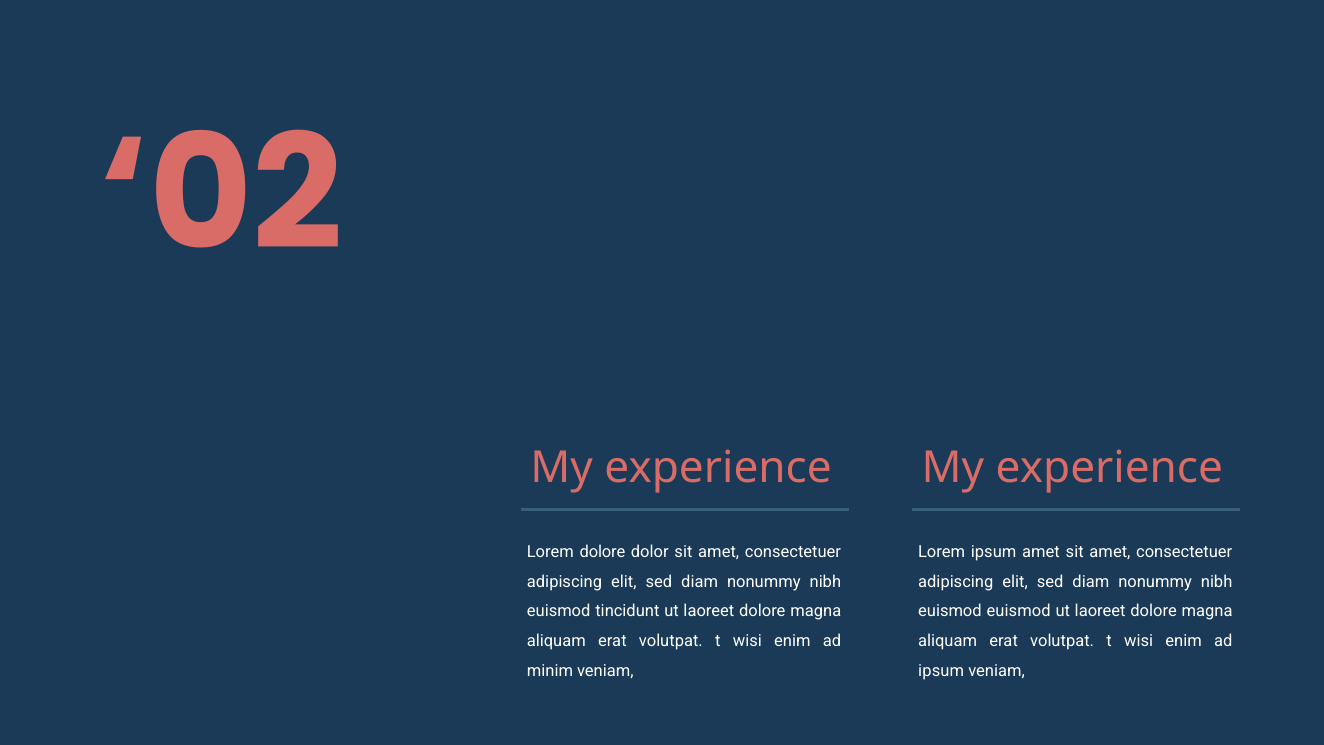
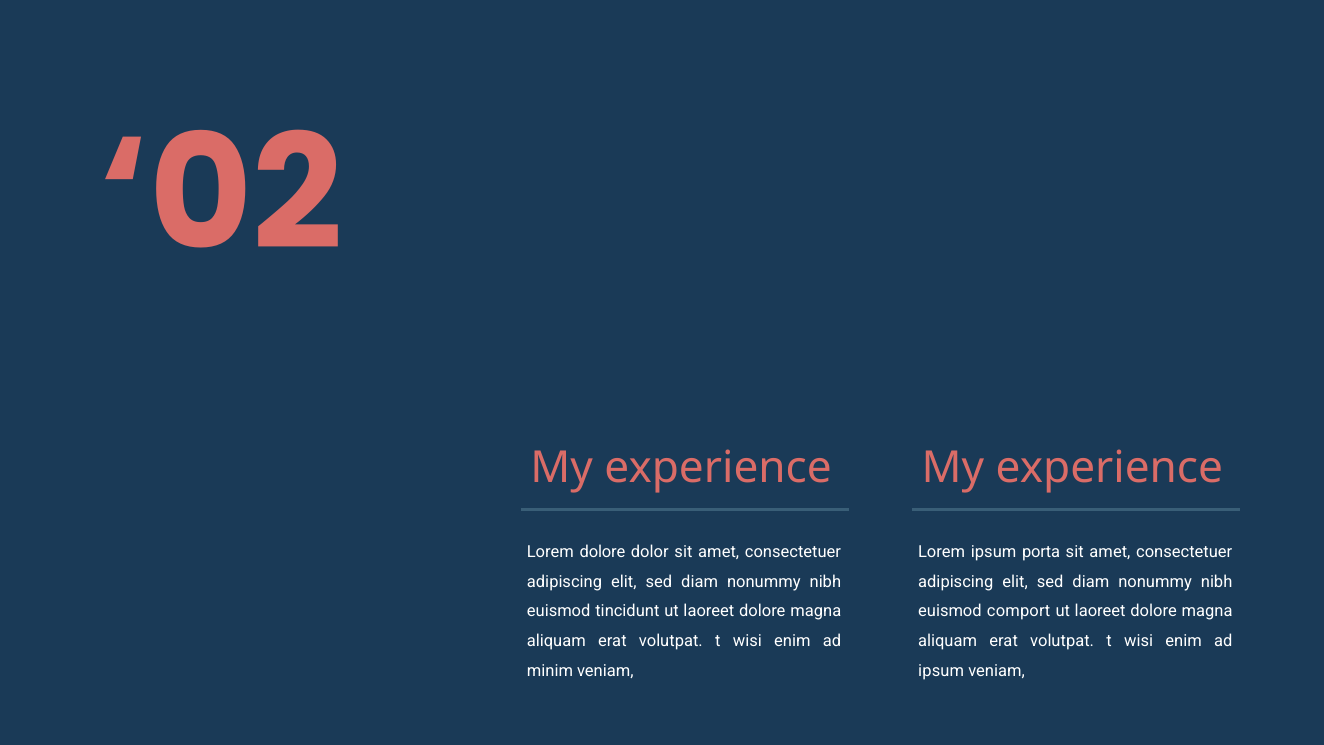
ipsum amet: amet -> porta
euismod euismod: euismod -> comport
